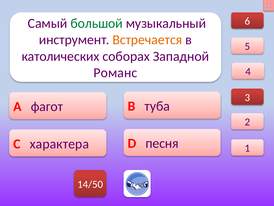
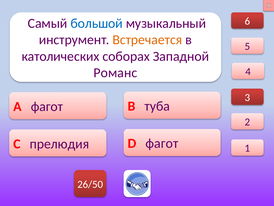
большой colour: green -> blue
D песня: песня -> фагот
характера: характера -> прелюдия
14/50: 14/50 -> 26/50
